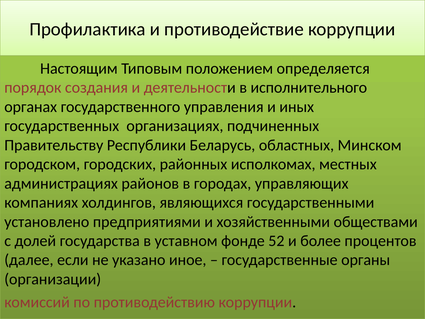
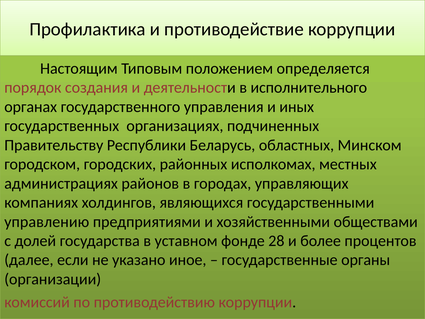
установлено: установлено -> управлению
52: 52 -> 28
